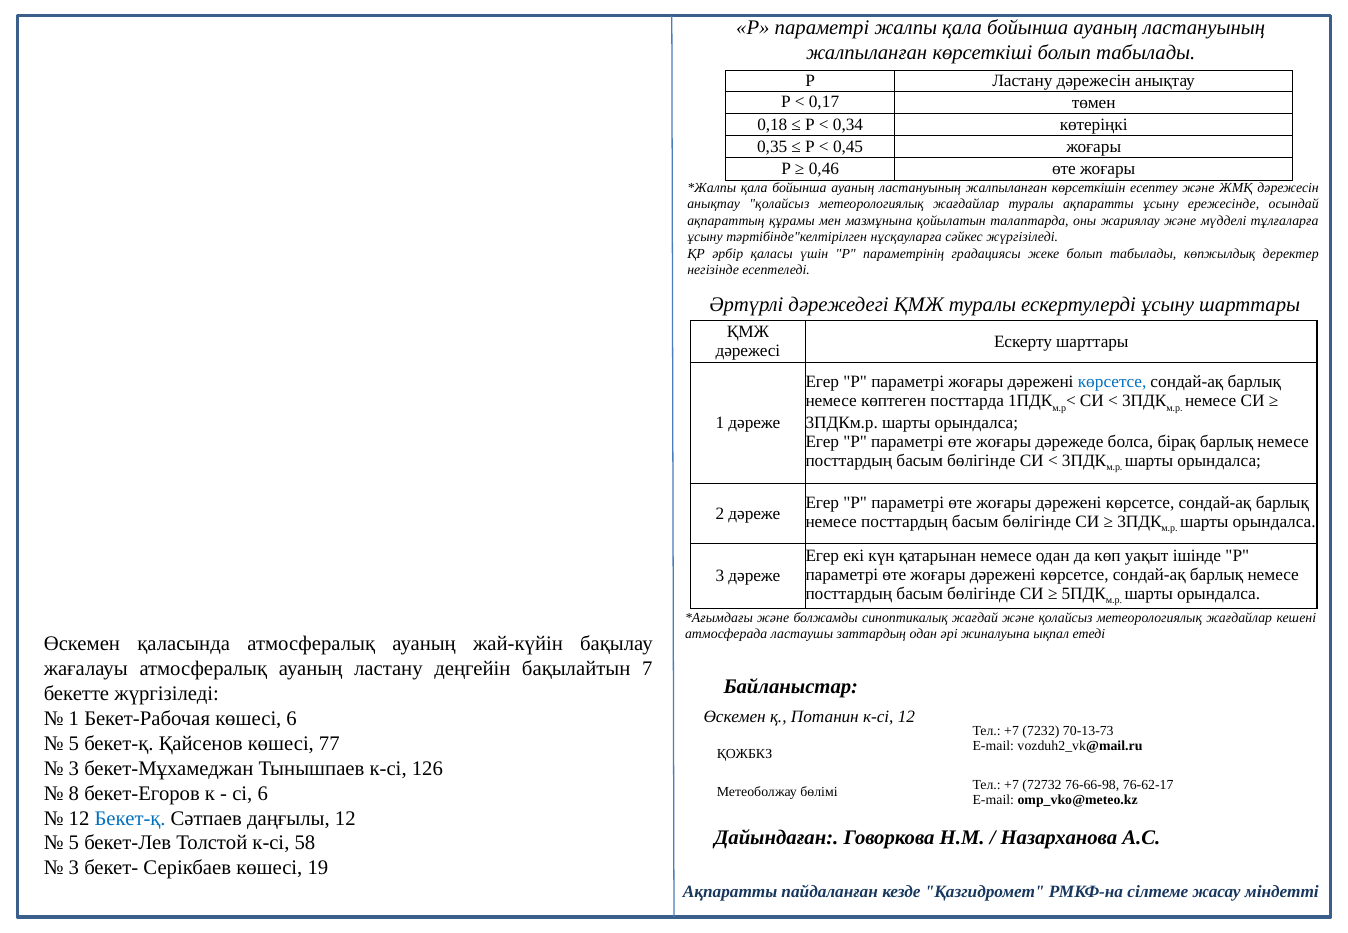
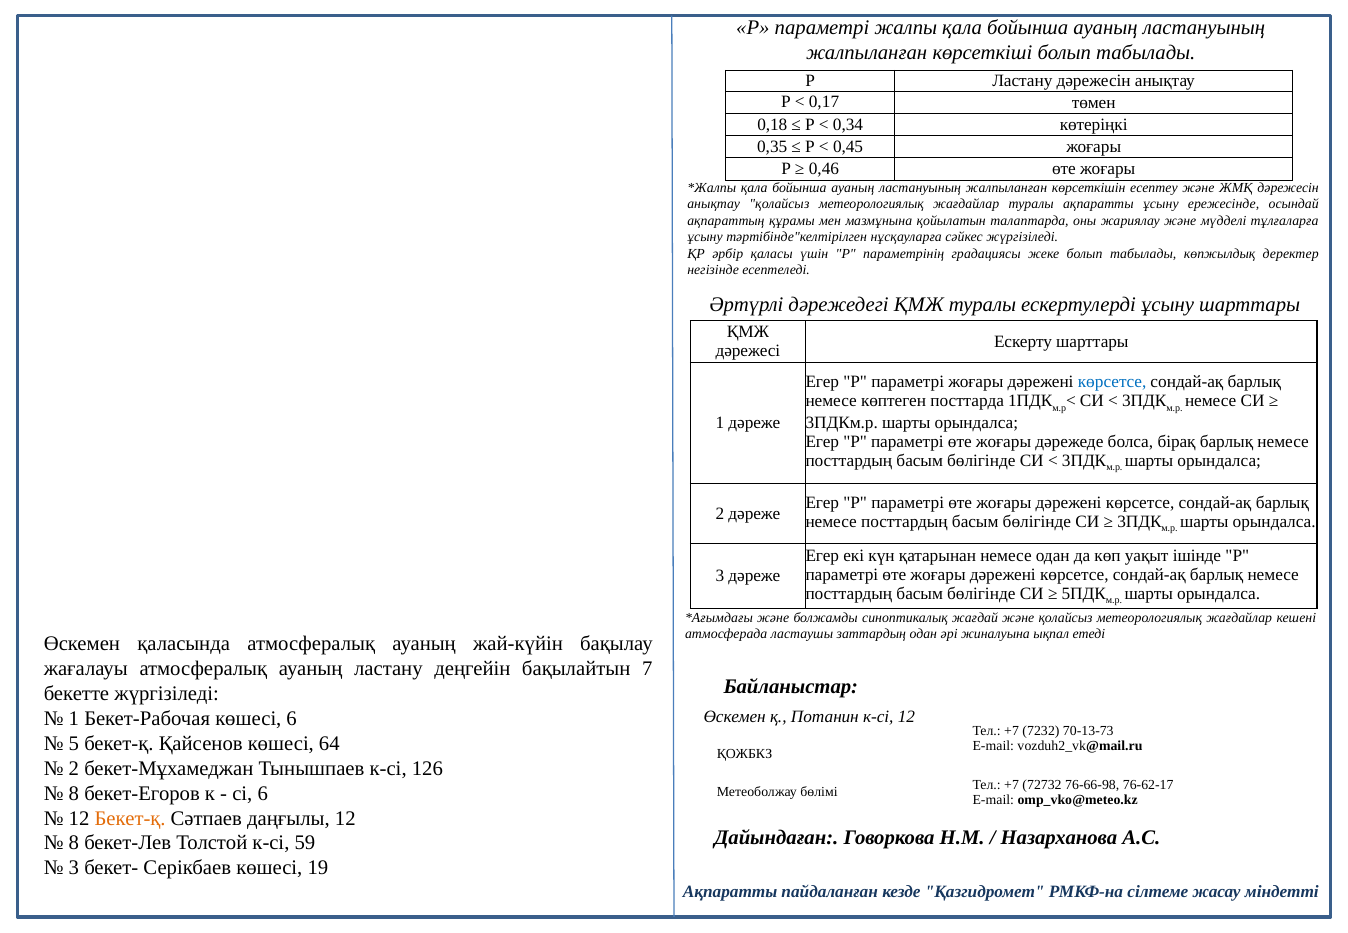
77: 77 -> 64
3 at (74, 769): 3 -> 2
Бекет-қ at (130, 818) colour: blue -> orange
5 at (74, 843): 5 -> 8
58: 58 -> 59
